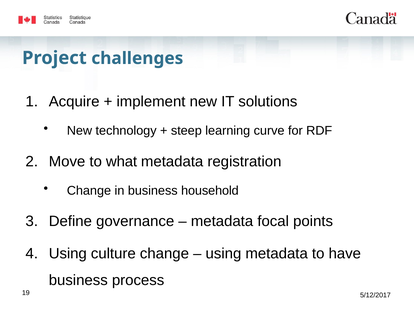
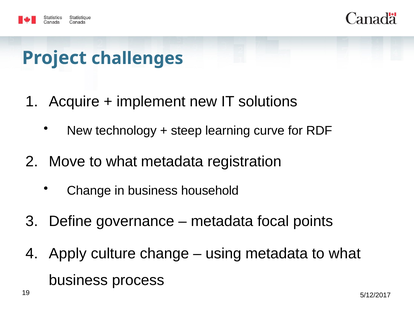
Using at (68, 254): Using -> Apply
metadata to have: have -> what
